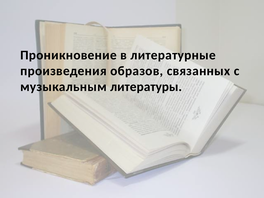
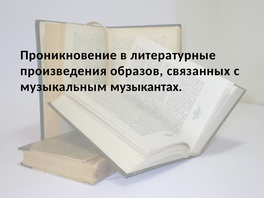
литературы: литературы -> музыкантах
